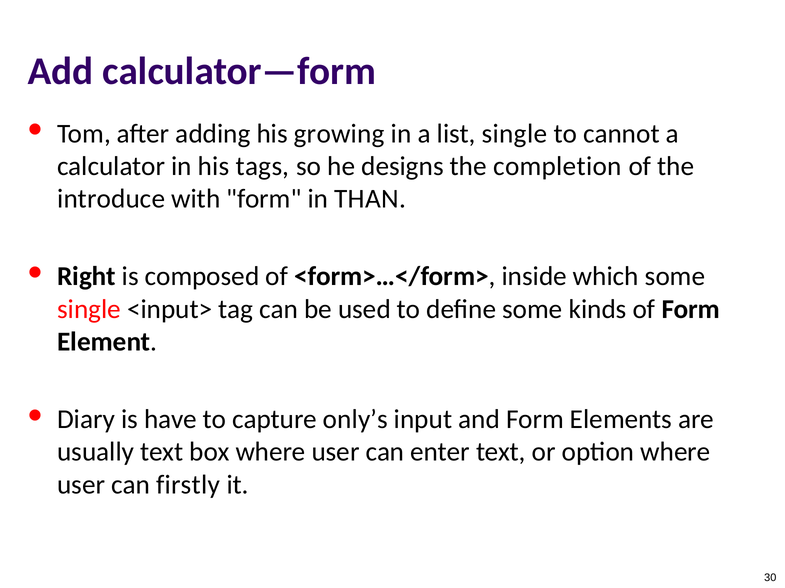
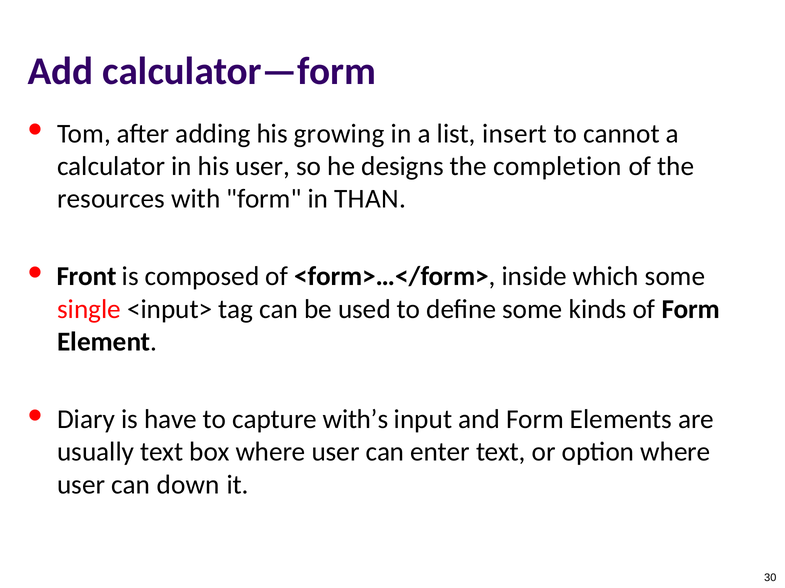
list single: single -> insert
his tags: tags -> user
introduce: introduce -> resources
Right: Right -> Front
only’s: only’s -> with’s
firstly: firstly -> down
